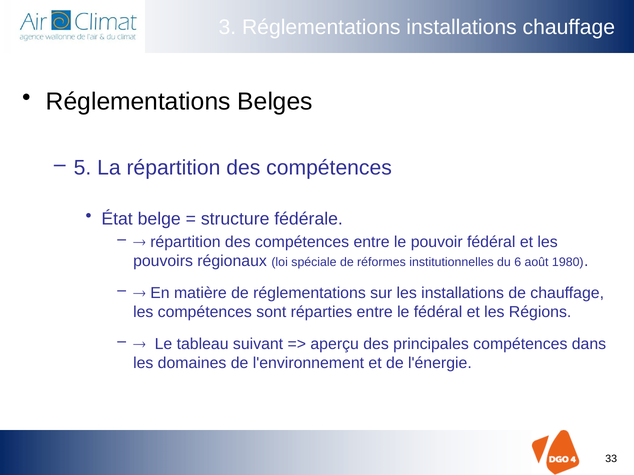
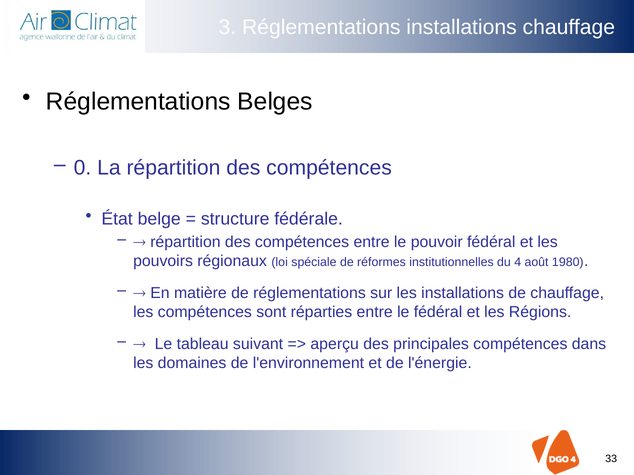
5: 5 -> 0
6: 6 -> 4
